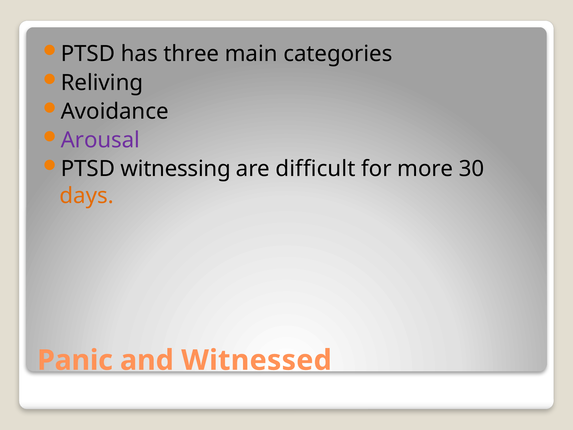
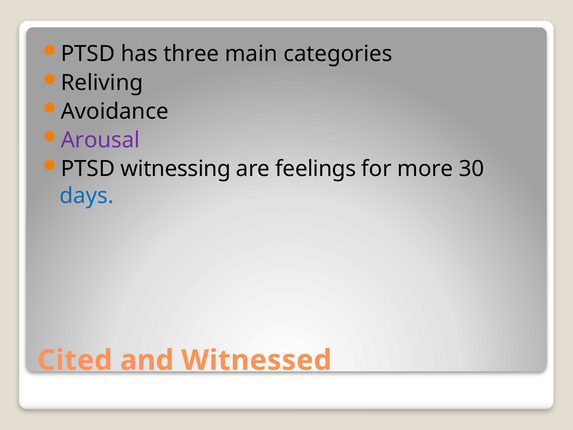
difficult: difficult -> feelings
days colour: orange -> blue
Panic: Panic -> Cited
